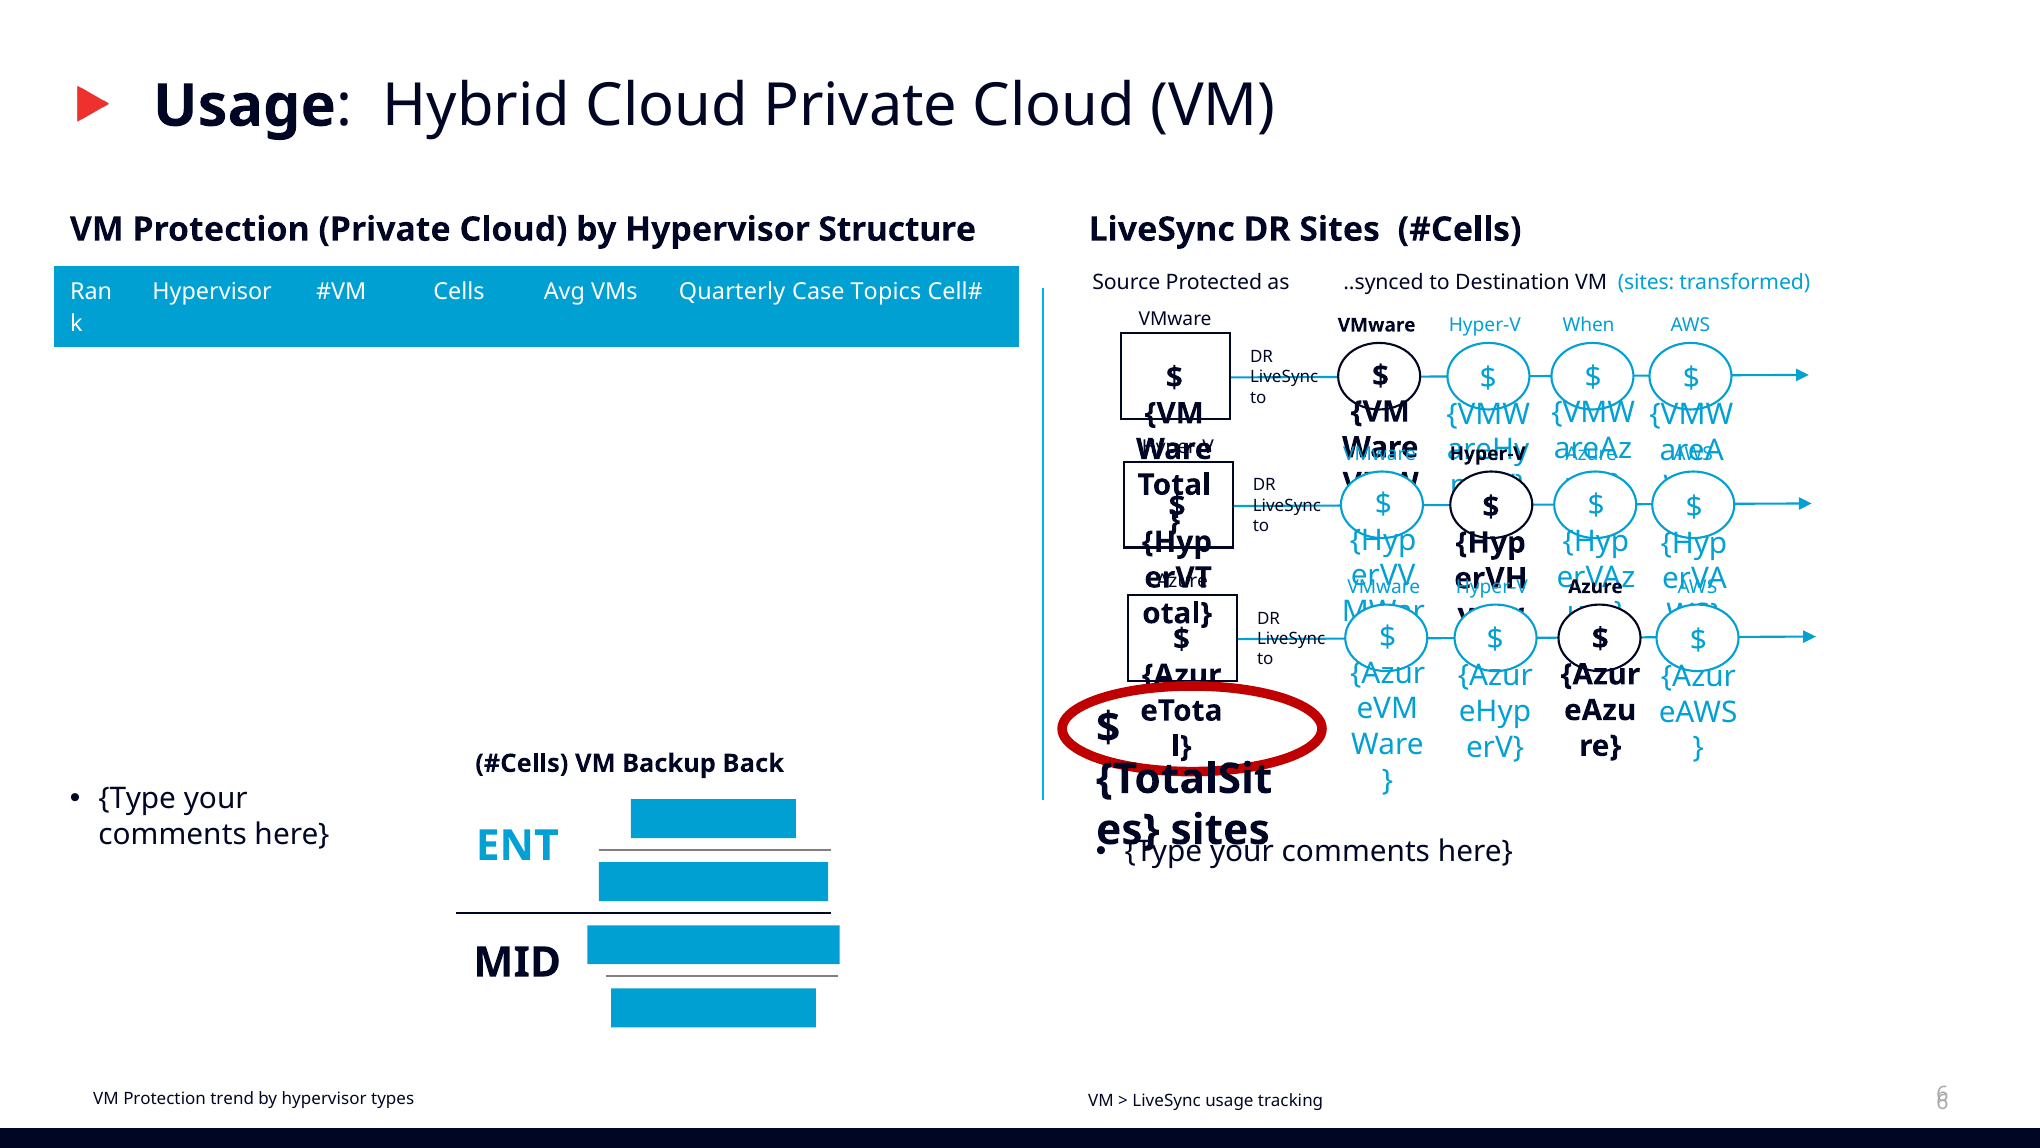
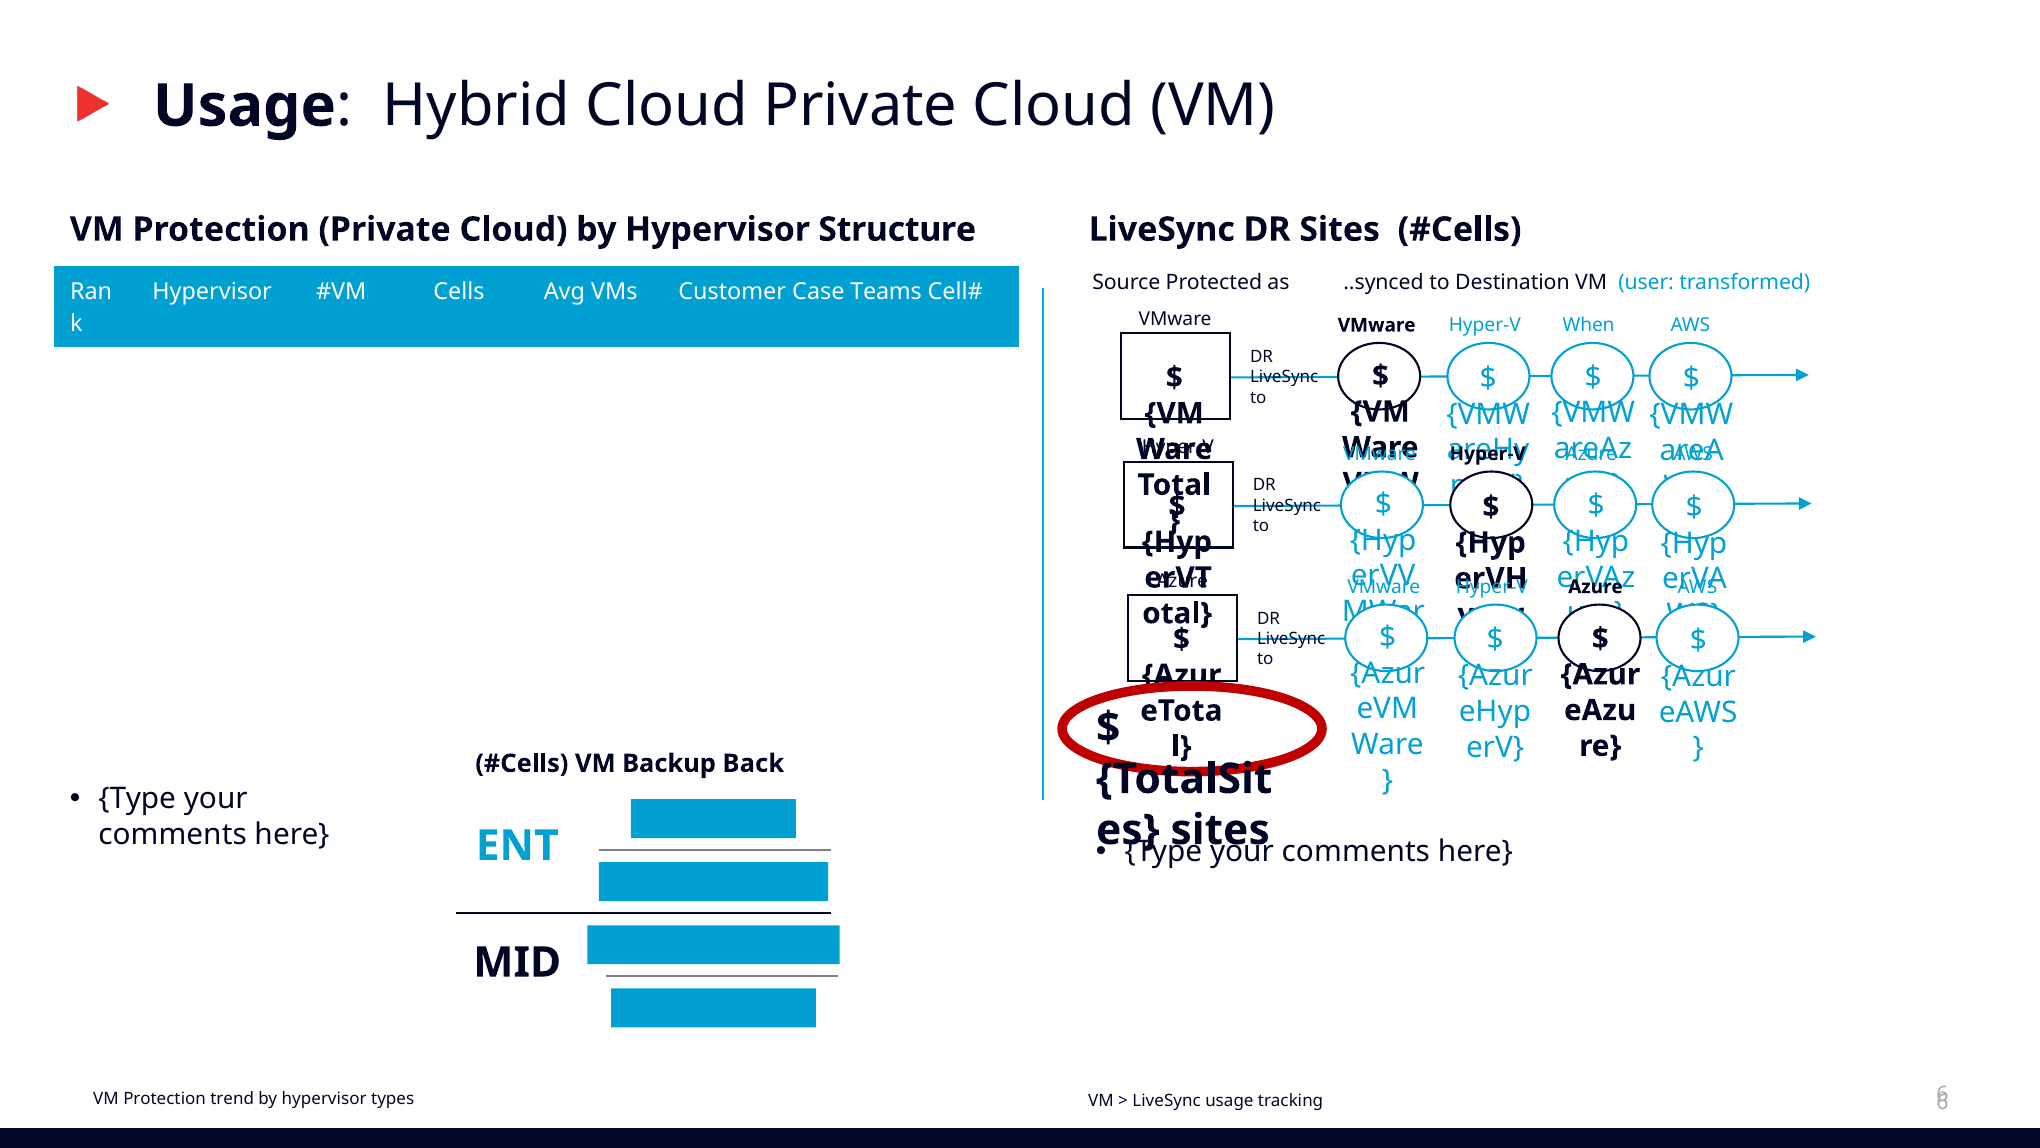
VM sites: sites -> user
Quarterly: Quarterly -> Customer
Topics: Topics -> Teams
